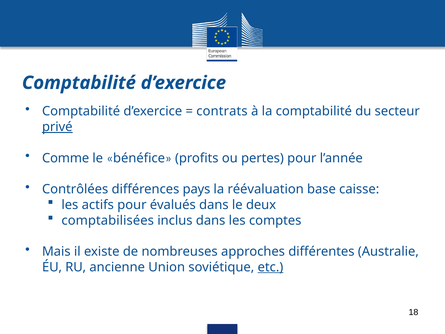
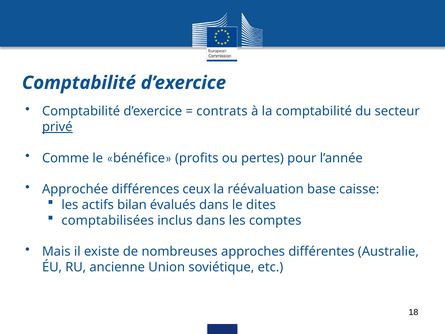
Contrôlées: Contrôlées -> Approchée
pays: pays -> ceux
actifs pour: pour -> bilan
deux: deux -> dites
etc underline: present -> none
